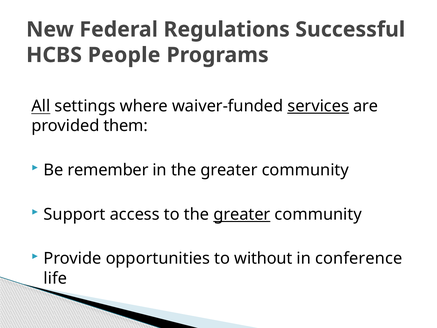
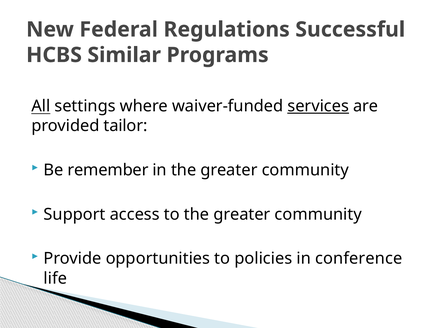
People: People -> Similar
them: them -> tailor
greater at (242, 214) underline: present -> none
without: without -> policies
